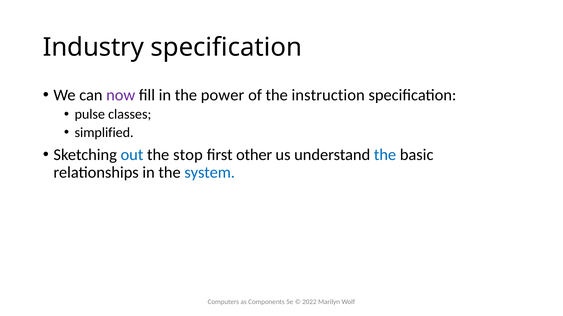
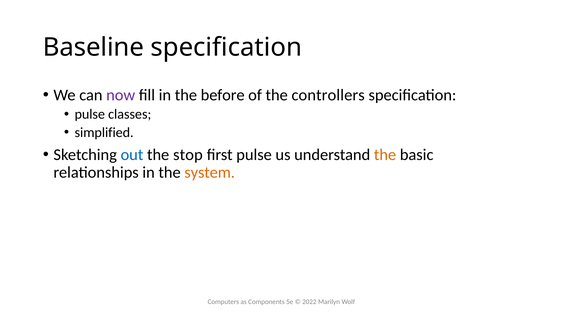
Industry: Industry -> Baseline
power: power -> before
instruction: instruction -> controllers
first other: other -> pulse
the at (385, 155) colour: blue -> orange
system colour: blue -> orange
